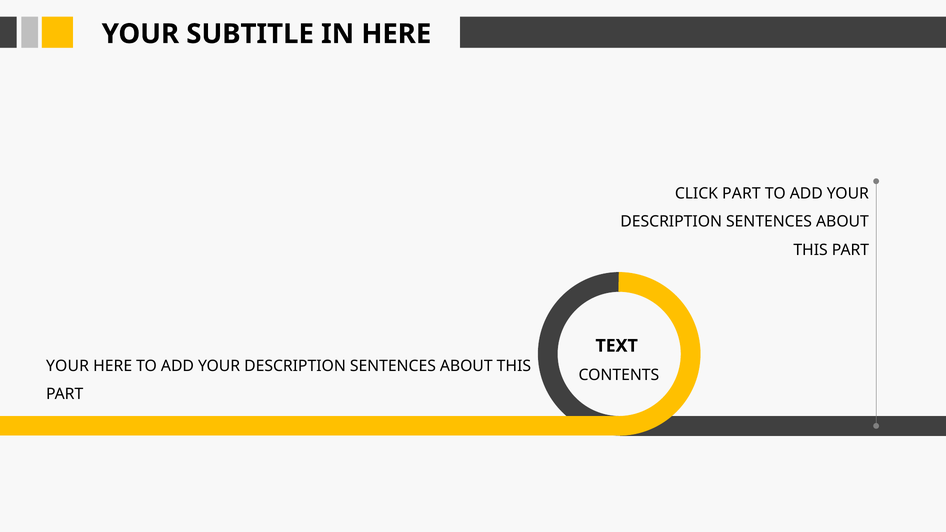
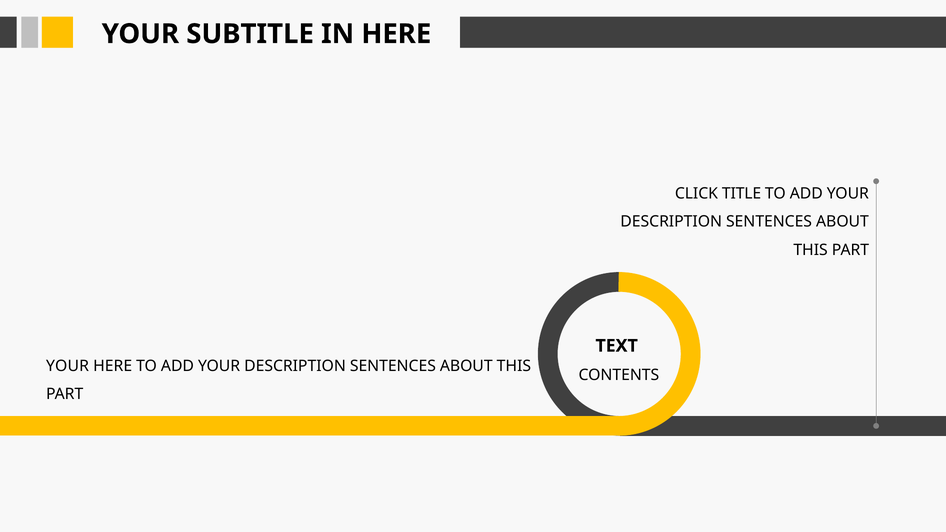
CLICK PART: PART -> TITLE
